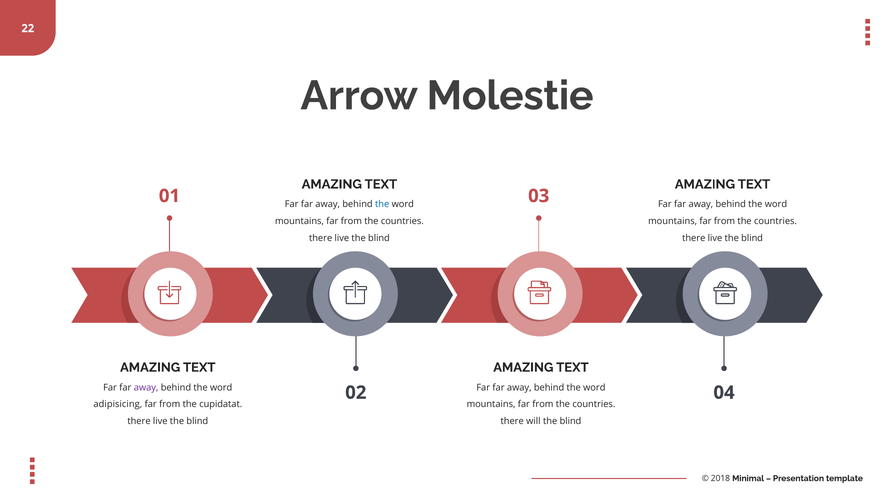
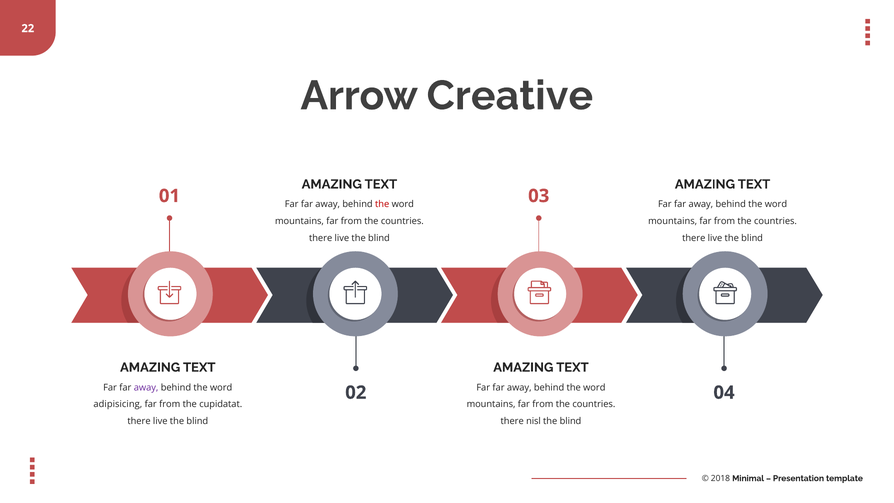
Molestie: Molestie -> Creative
the at (382, 204) colour: blue -> red
will: will -> nisl
